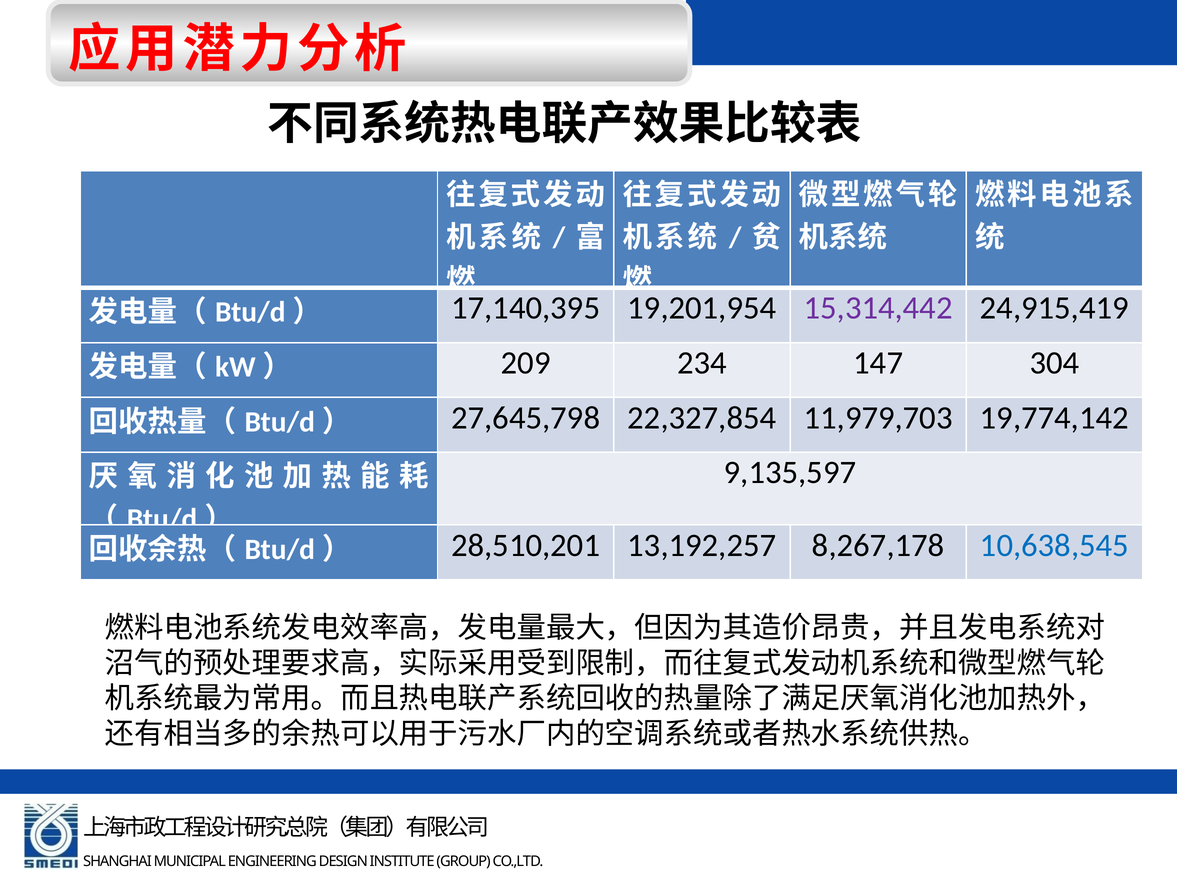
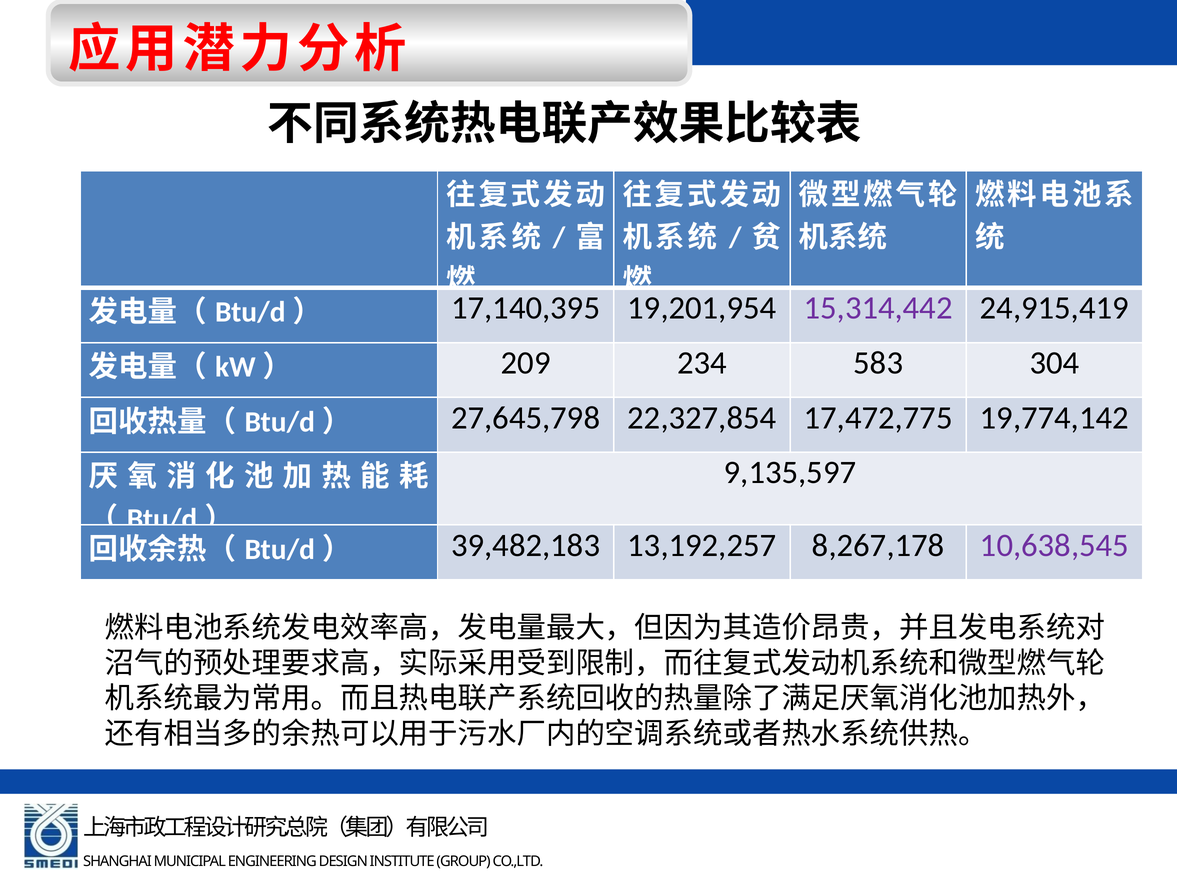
147: 147 -> 583
11,979,703: 11,979,703 -> 17,472,775
28,510,201: 28,510,201 -> 39,482,183
10,638,545 colour: blue -> purple
